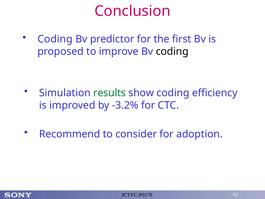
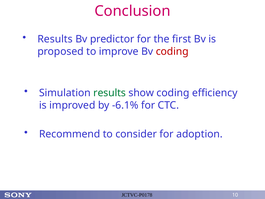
Coding at (55, 39): Coding -> Results
coding at (172, 52) colour: black -> red
-3.2%: -3.2% -> -6.1%
